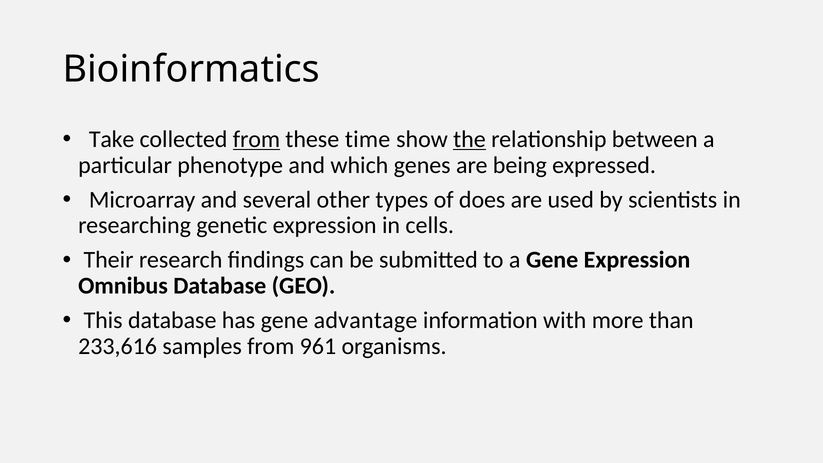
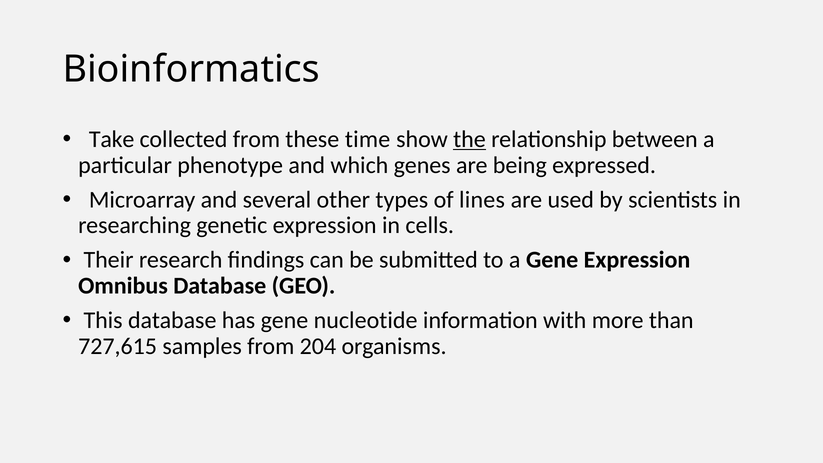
from at (256, 139) underline: present -> none
does: does -> lines
advantage: advantage -> nucleotide
233,616: 233,616 -> 727,615
961: 961 -> 204
